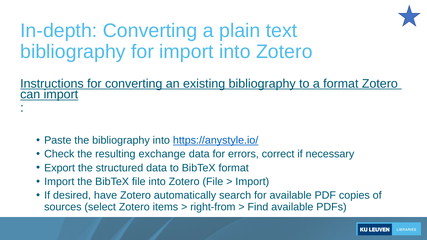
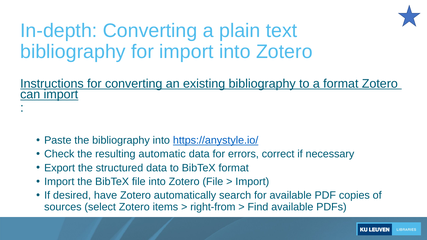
exchange: exchange -> automatic
